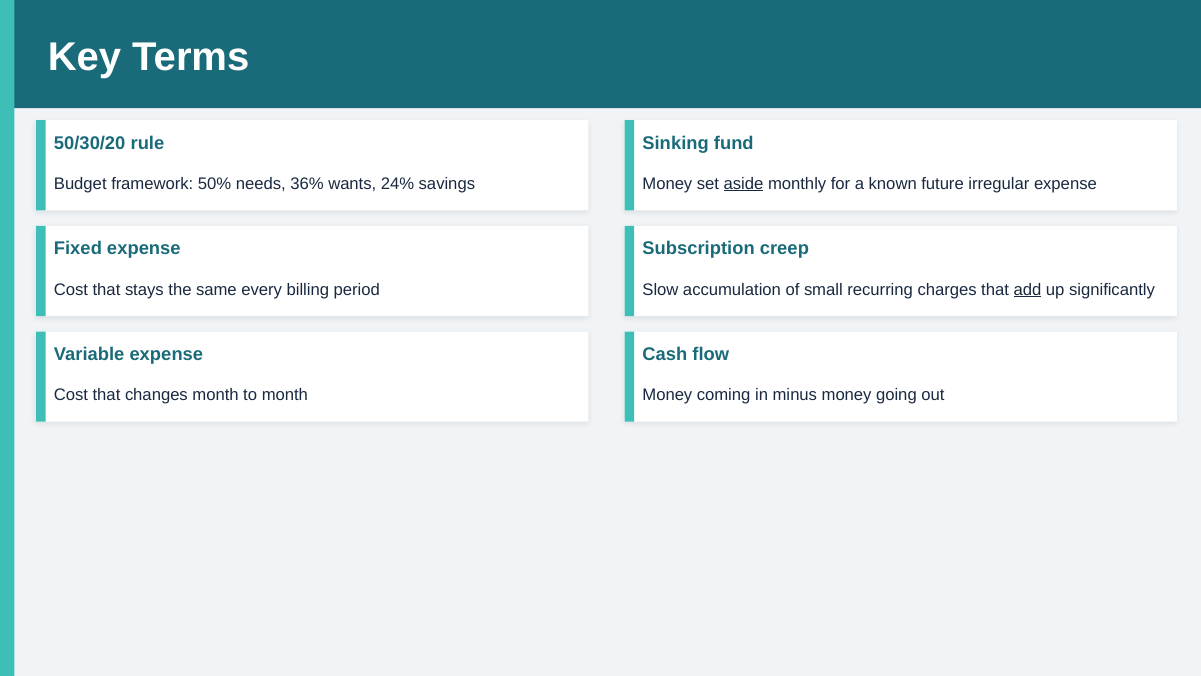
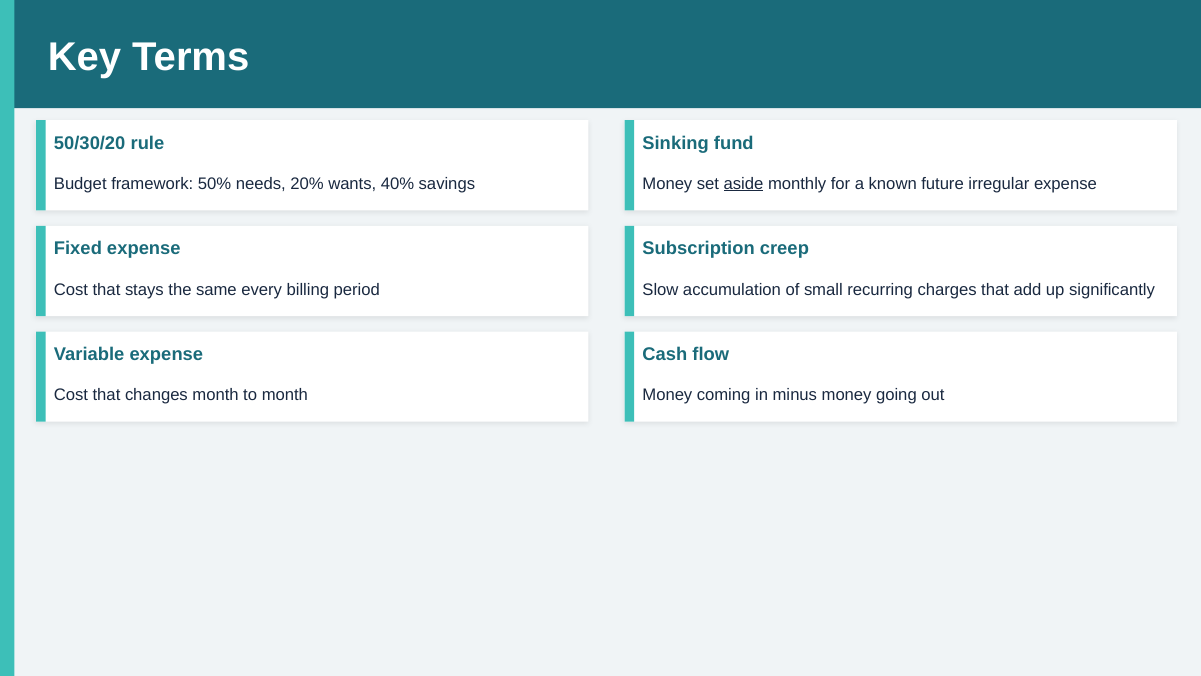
36%: 36% -> 20%
24%: 24% -> 40%
add underline: present -> none
